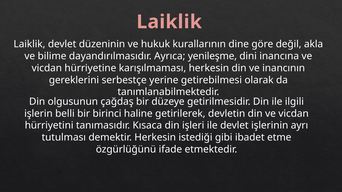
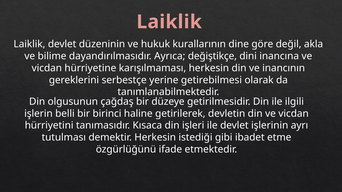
yenileşme: yenileşme -> değiştikçe
